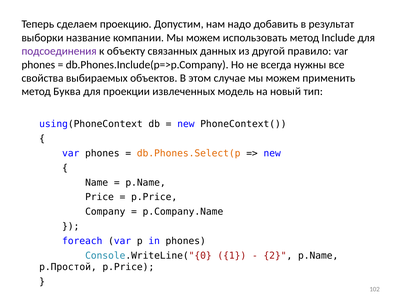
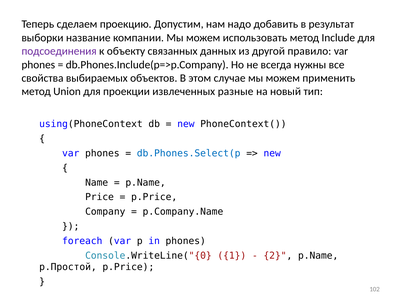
Буква: Буква -> Union
модель: модель -> разные
db.Phones.Select(p colour: orange -> blue
